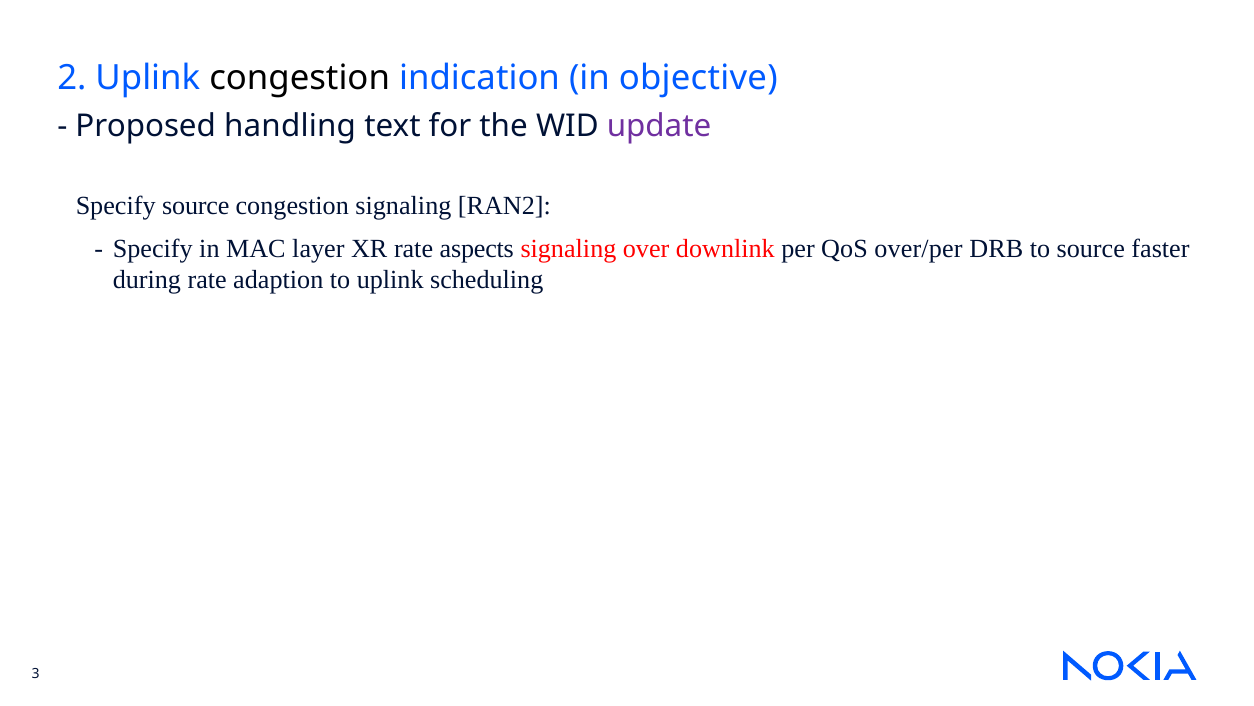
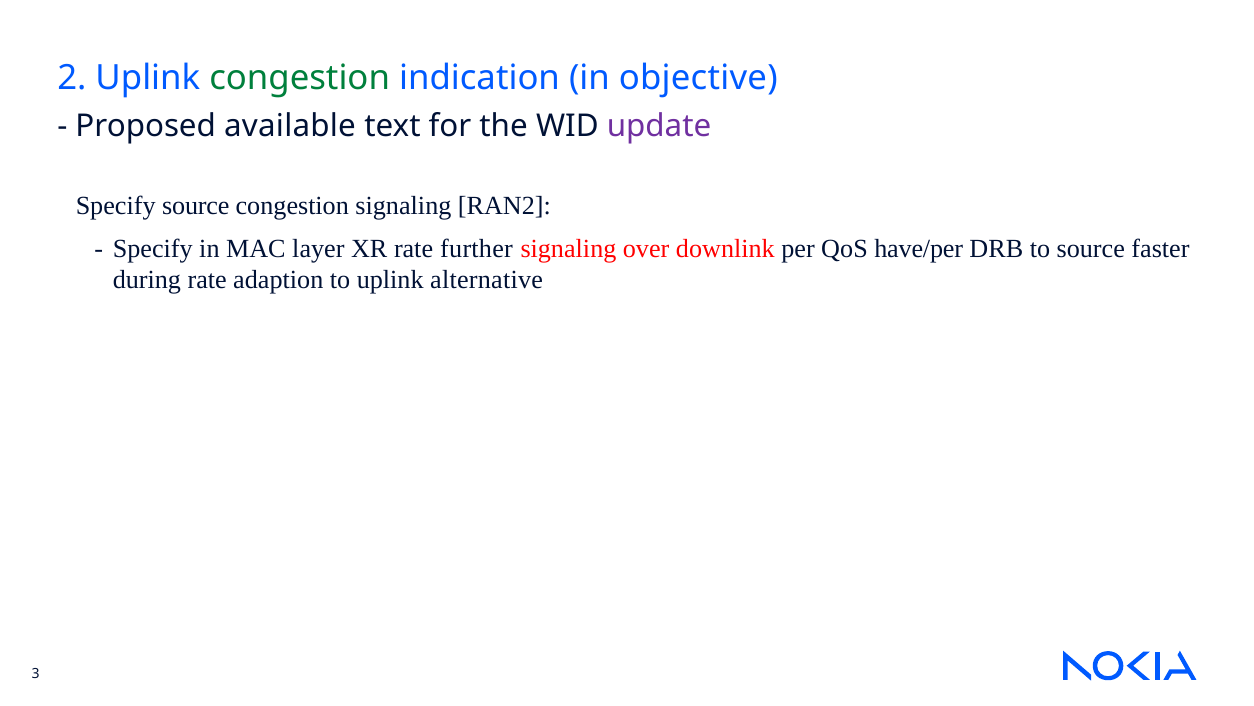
congestion at (300, 78) colour: black -> green
handling: handling -> available
aspects: aspects -> further
over/per: over/per -> have/per
scheduling: scheduling -> alternative
